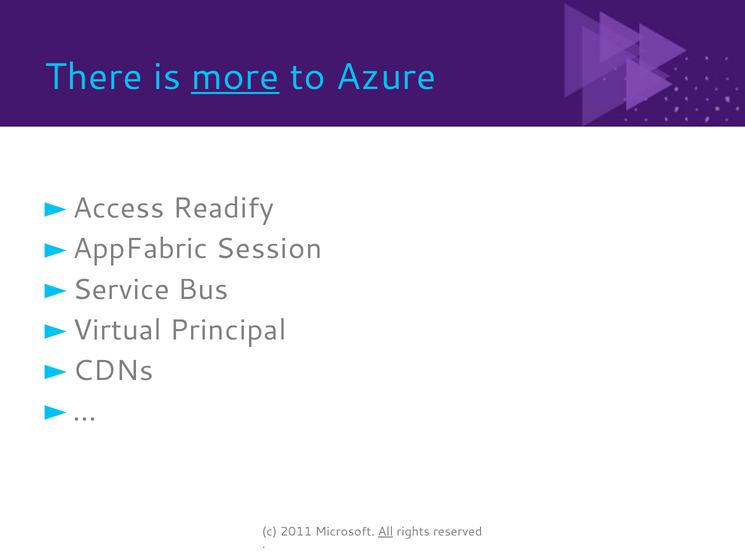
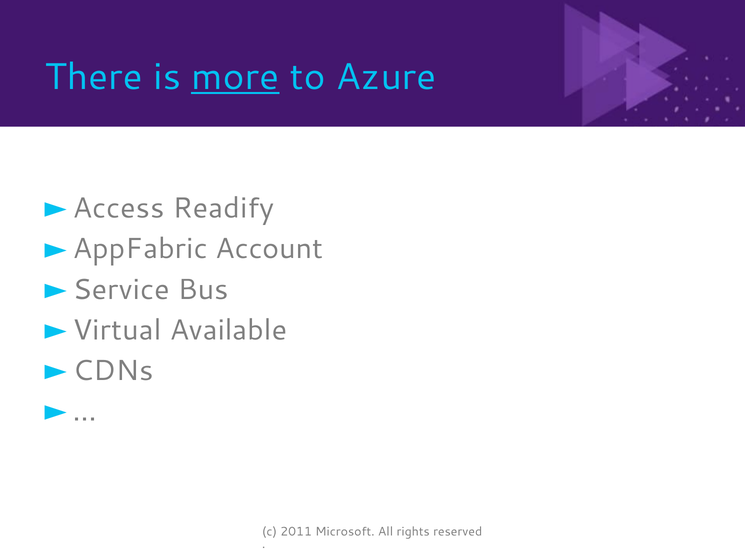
Session: Session -> Account
Principal: Principal -> Available
All underline: present -> none
